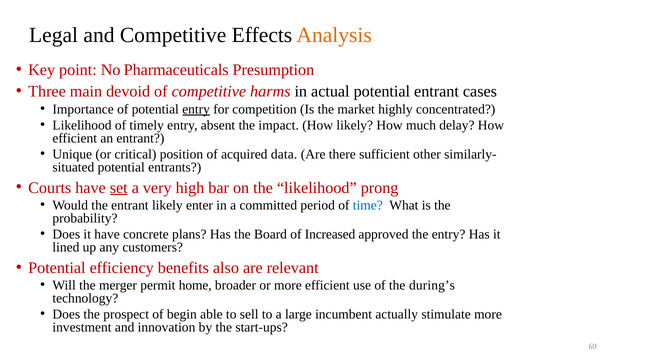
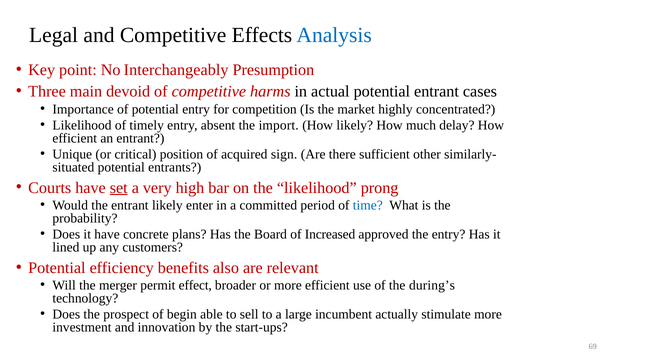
Analysis colour: orange -> blue
Pharmaceuticals: Pharmaceuticals -> Interchangeably
entry at (196, 109) underline: present -> none
impact: impact -> import
data: data -> sign
home: home -> effect
